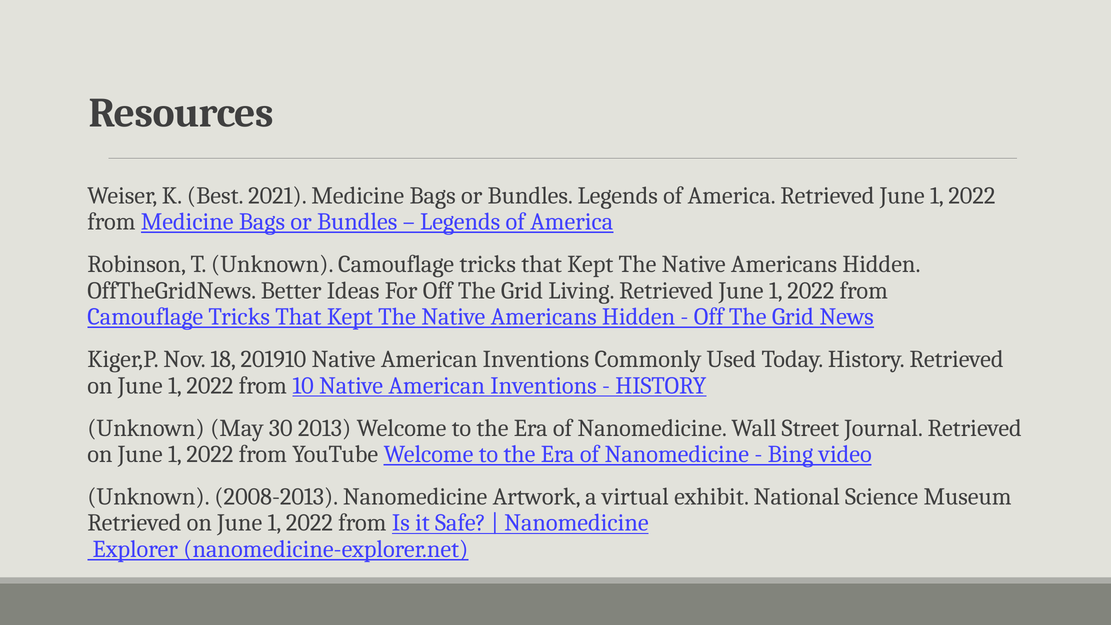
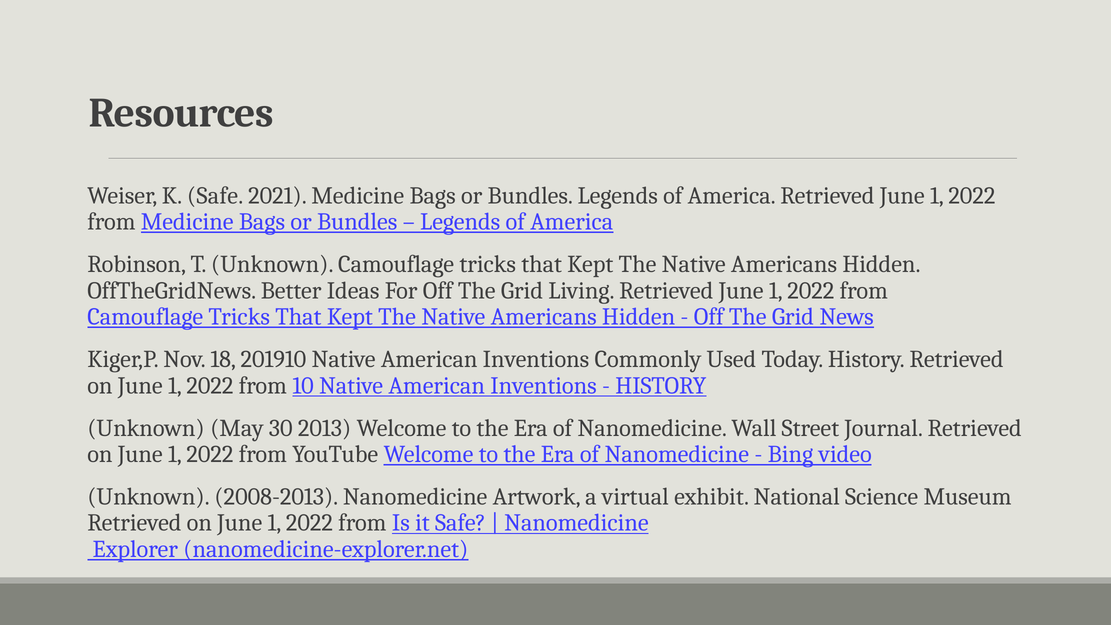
K Best: Best -> Safe
